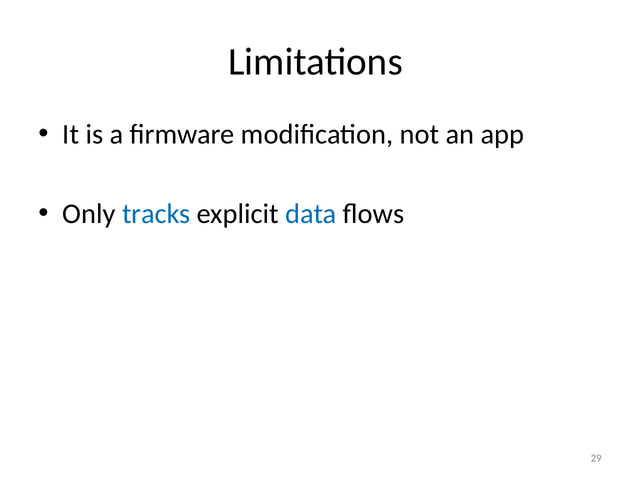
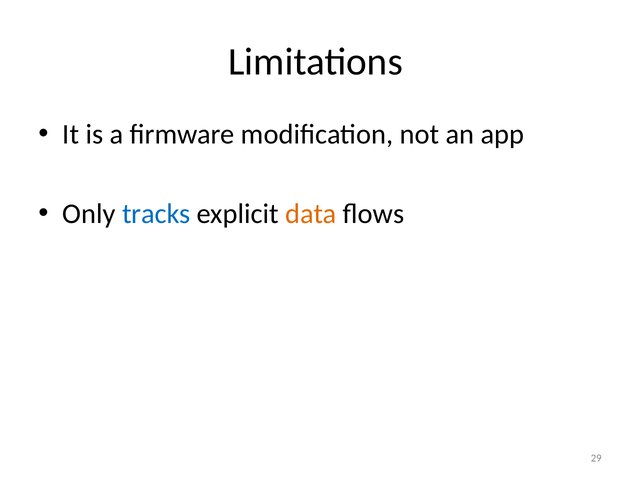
data colour: blue -> orange
